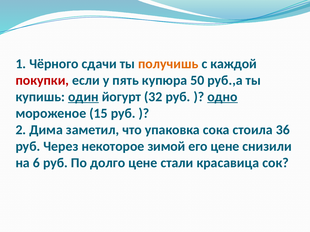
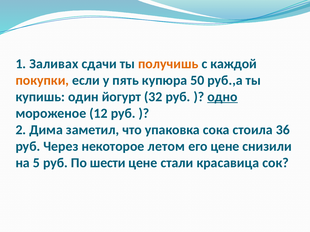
Чёрного: Чёрного -> Заливах
покупки colour: red -> orange
один underline: present -> none
15: 15 -> 12
зимой: зимой -> летом
6: 6 -> 5
долго: долго -> шести
